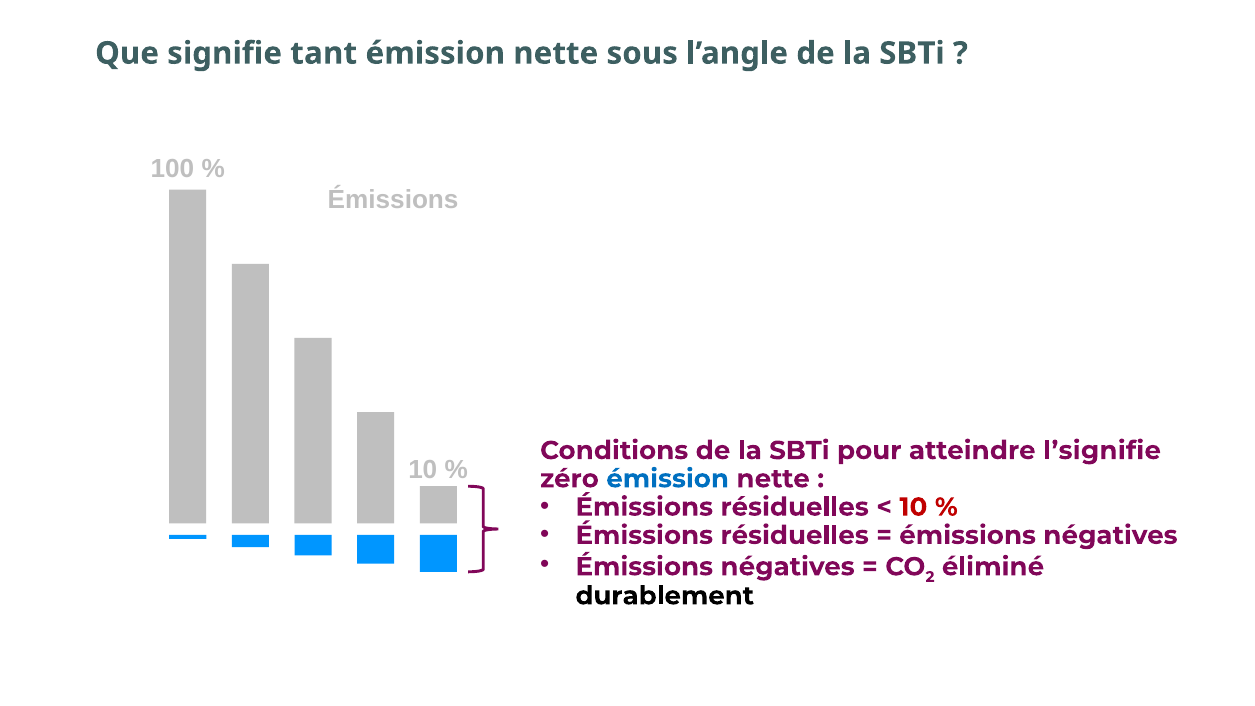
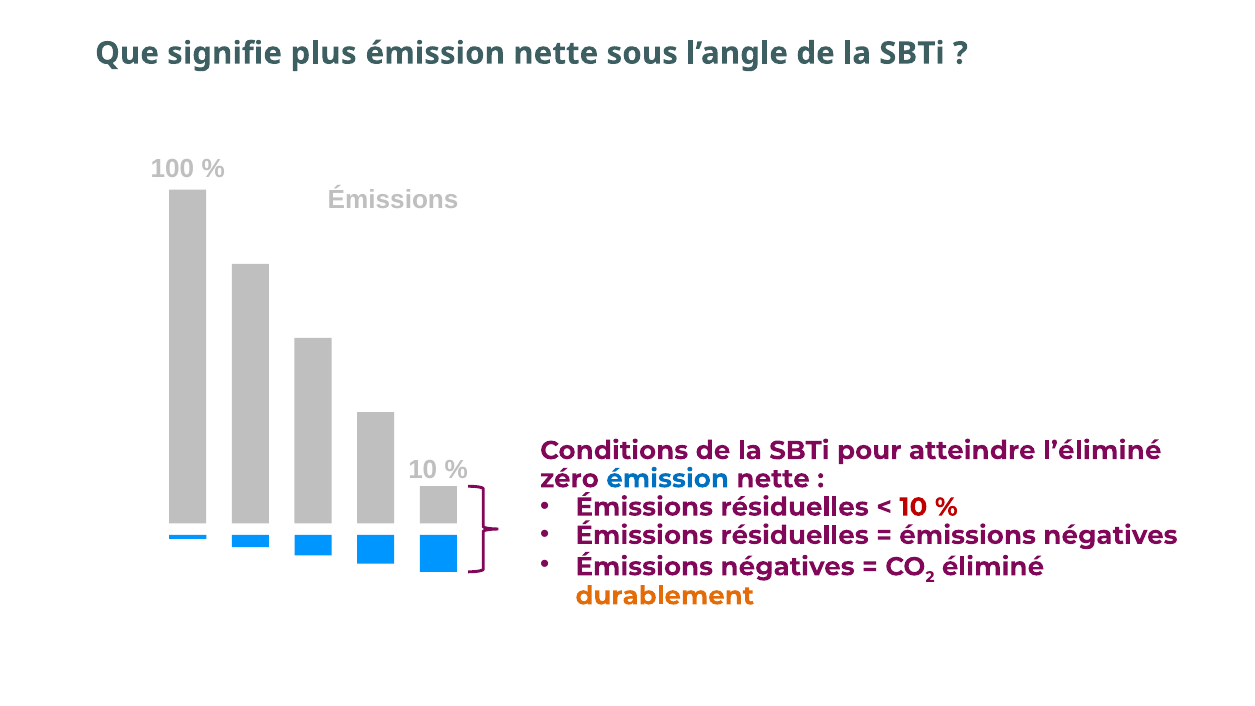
tant: tant -> plus
l’signifie: l’signifie -> l’éliminé
durablement colour: black -> orange
